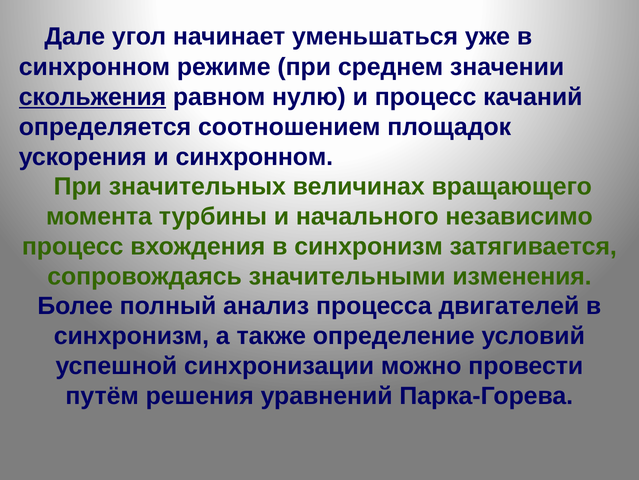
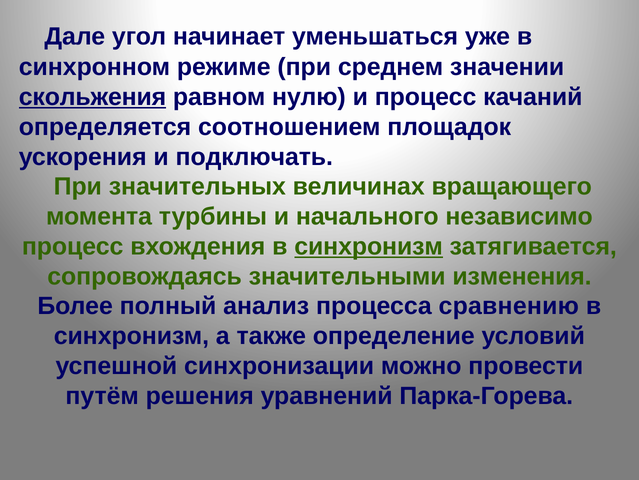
и синхронном: синхронном -> подключать
синхронизм at (369, 246) underline: none -> present
двигателей: двигателей -> сравнению
